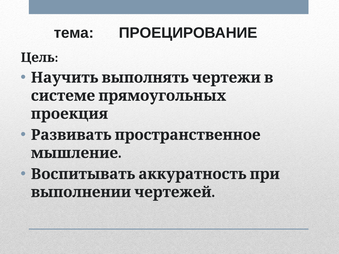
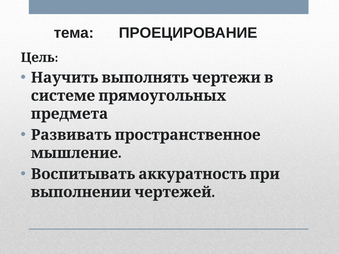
проекция: проекция -> предмета
